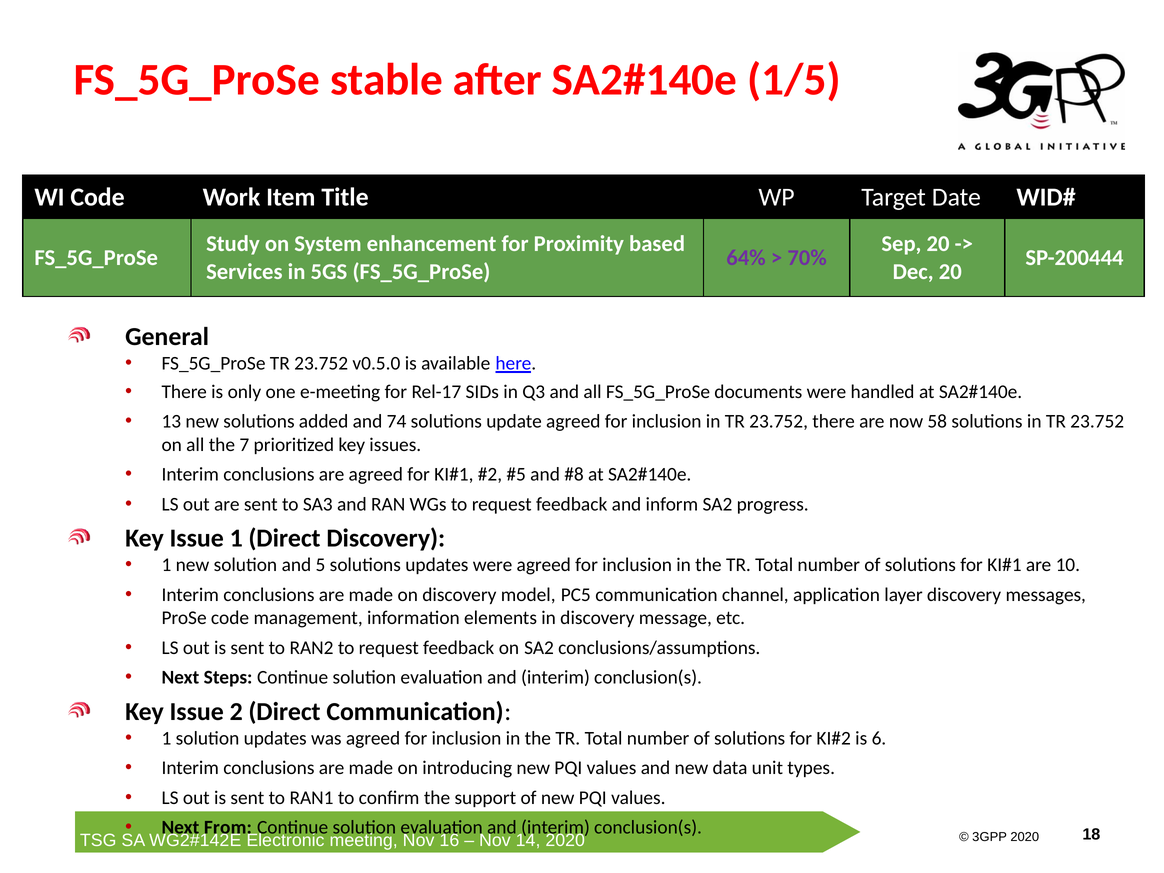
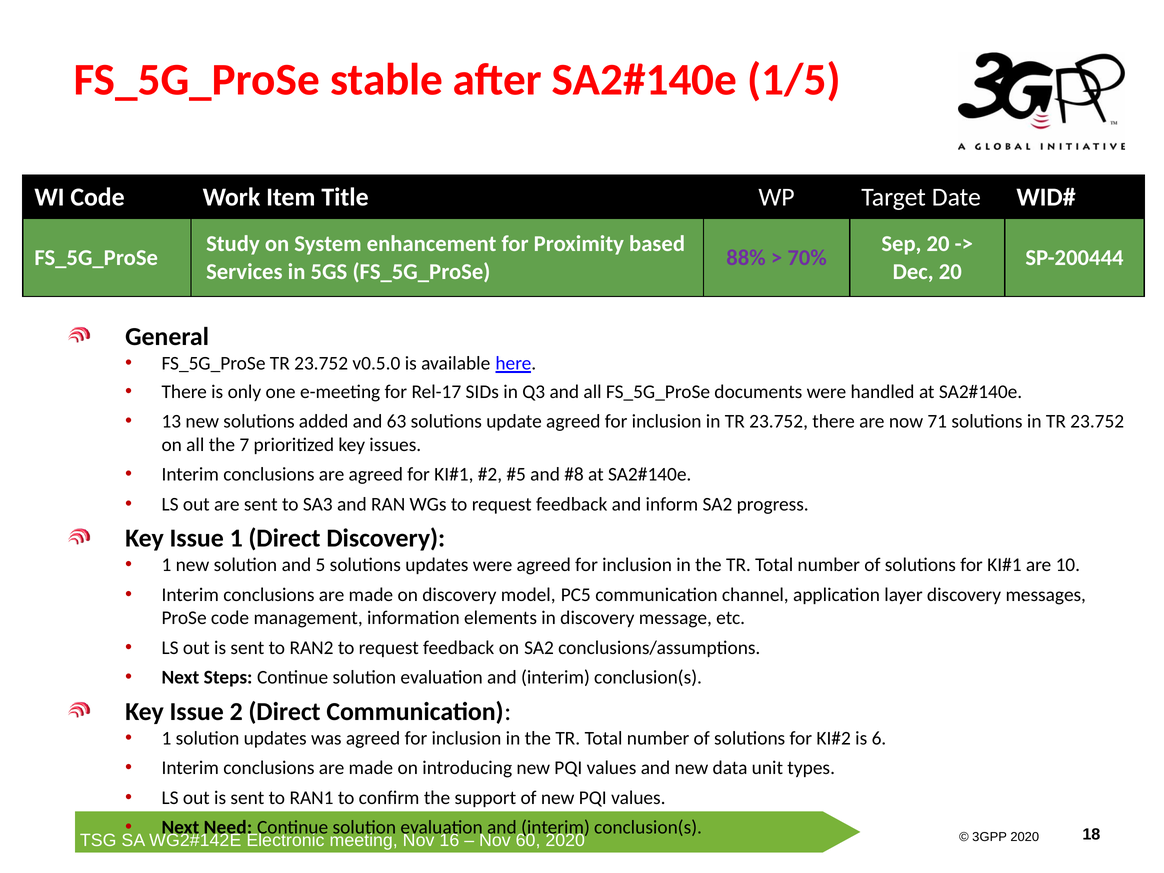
64%: 64% -> 88%
74: 74 -> 63
58: 58 -> 71
From: From -> Need
14: 14 -> 60
